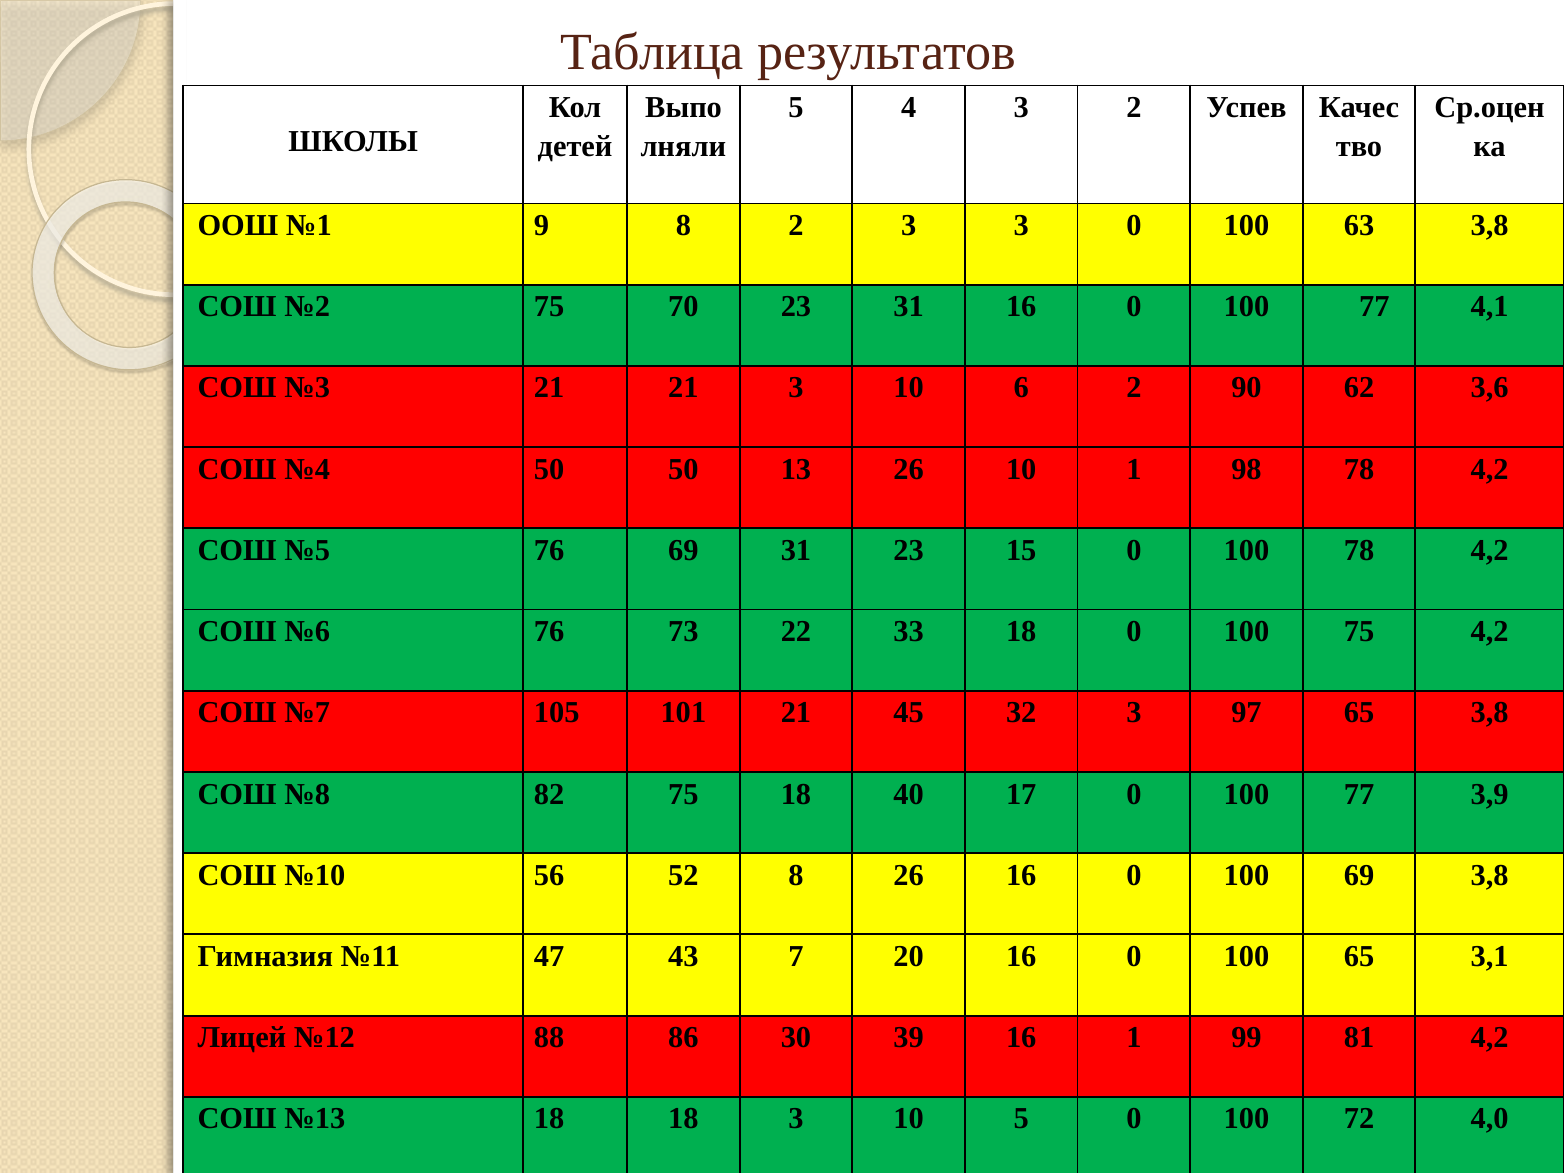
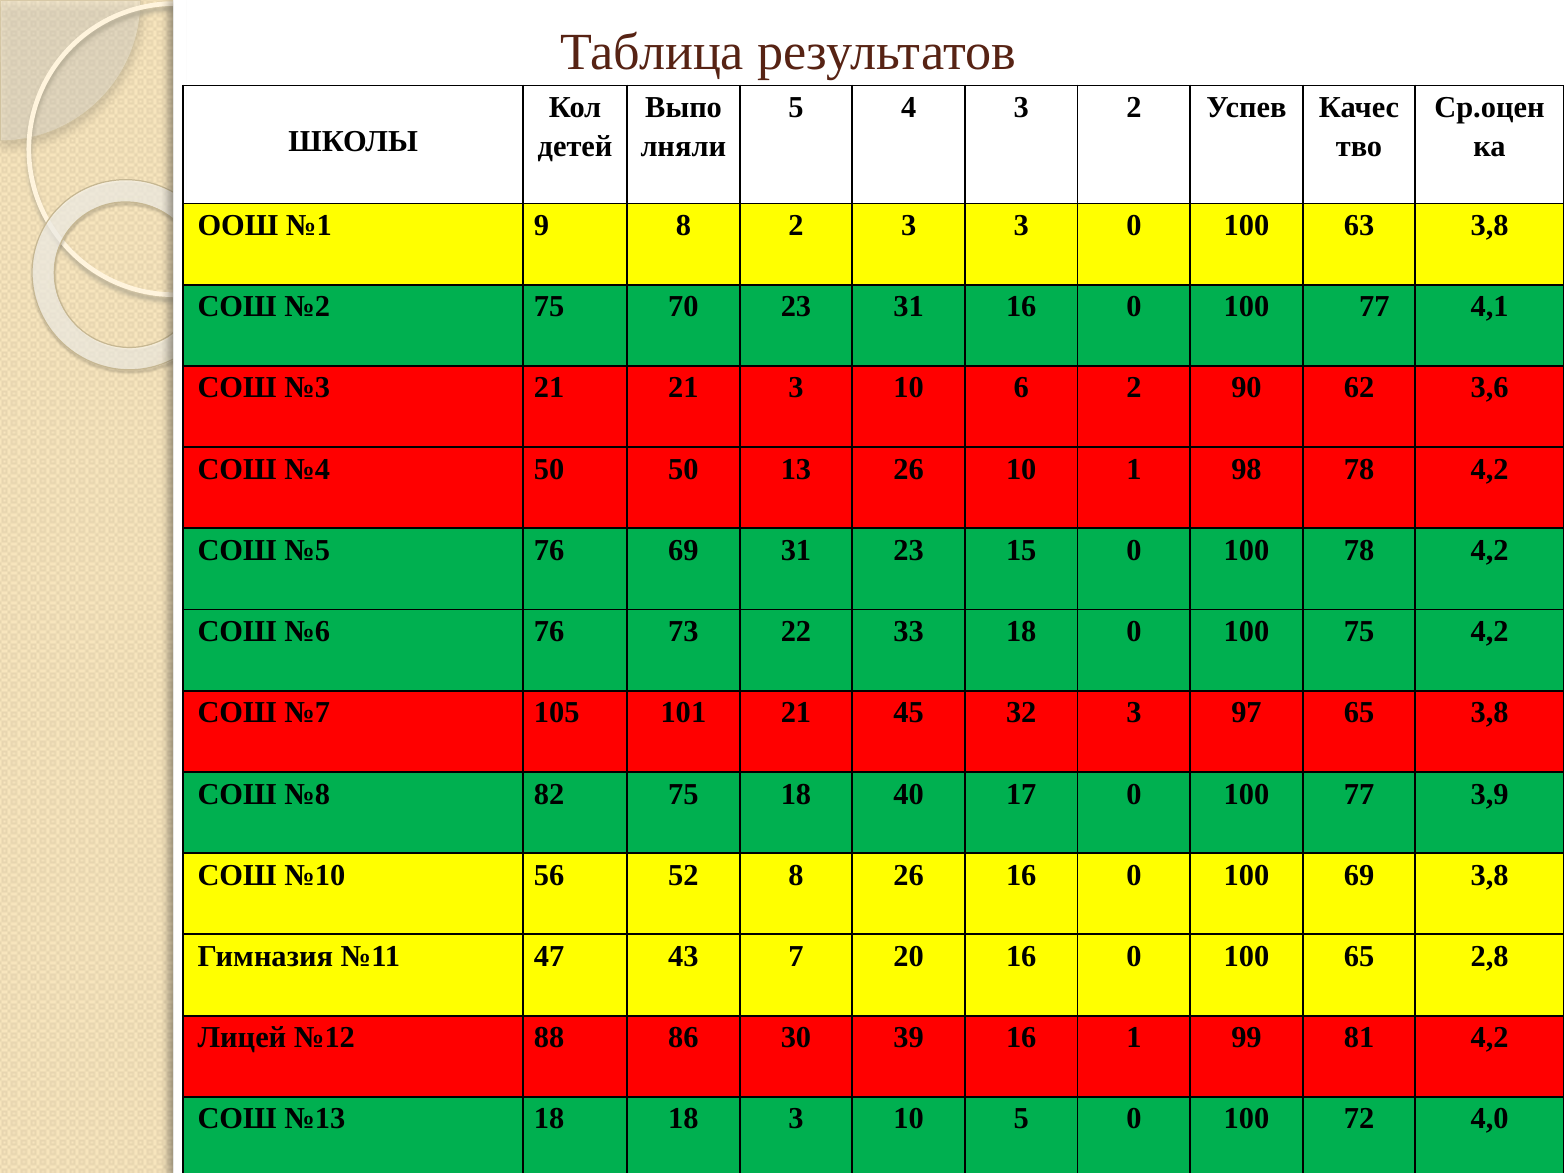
3,1: 3,1 -> 2,8
